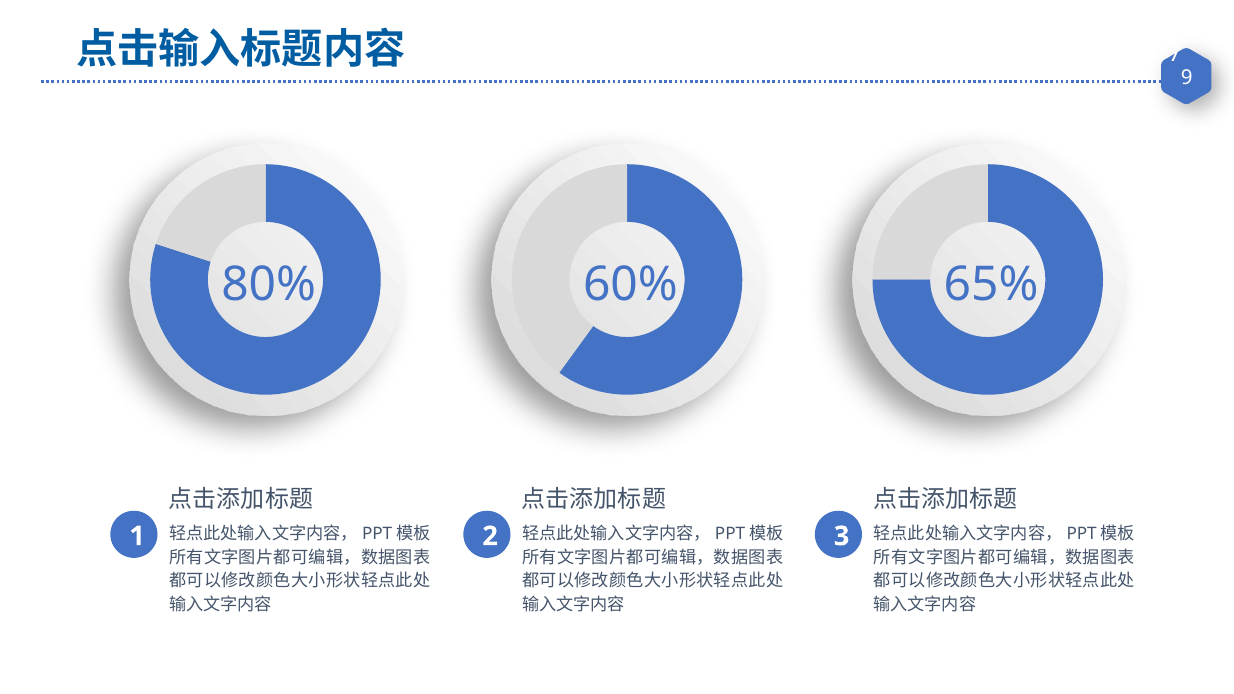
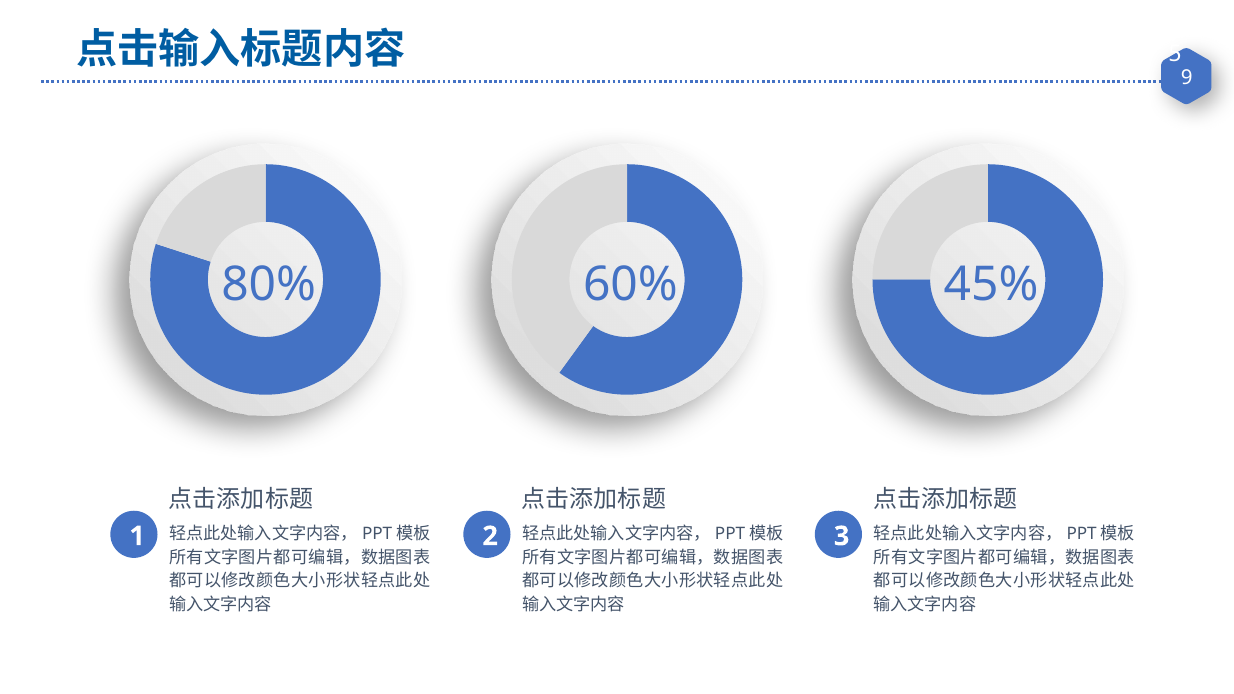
7: 7 -> 5
65%: 65% -> 45%
